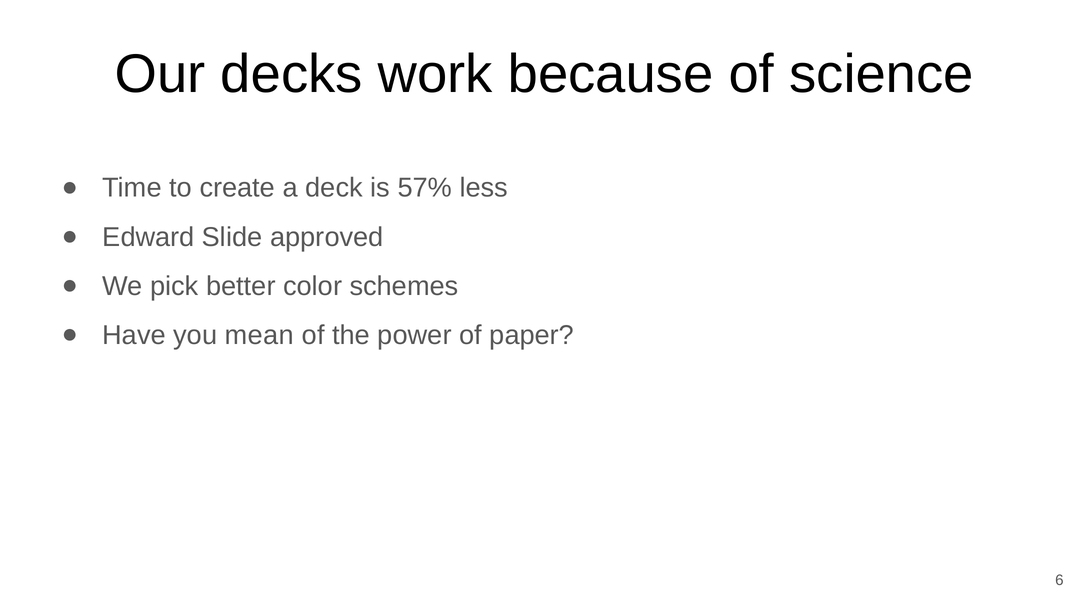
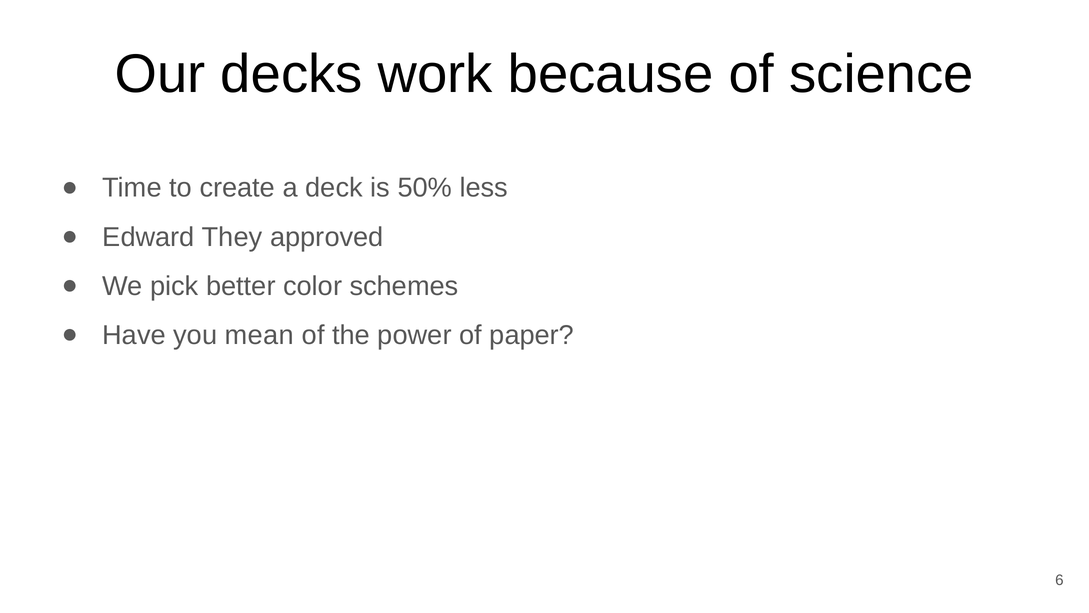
57%: 57% -> 50%
Slide: Slide -> They
